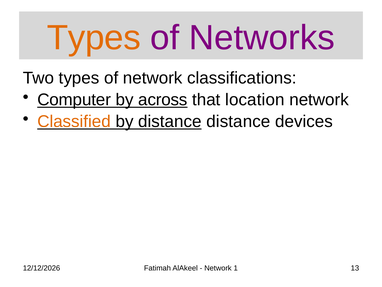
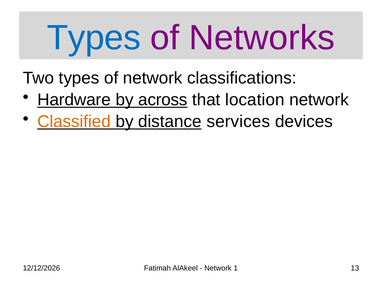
Types at (94, 38) colour: orange -> blue
Computer: Computer -> Hardware
distance distance: distance -> services
